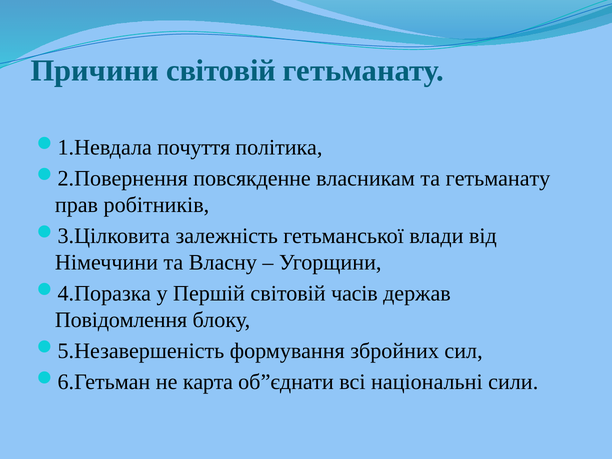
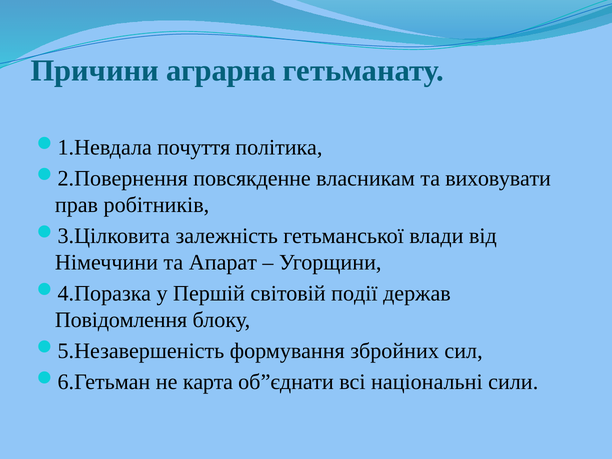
Причини світовій: світовій -> аграрна
та гетьманату: гетьманату -> виховувати
Власну: Власну -> Апарат
часів: часів -> події
